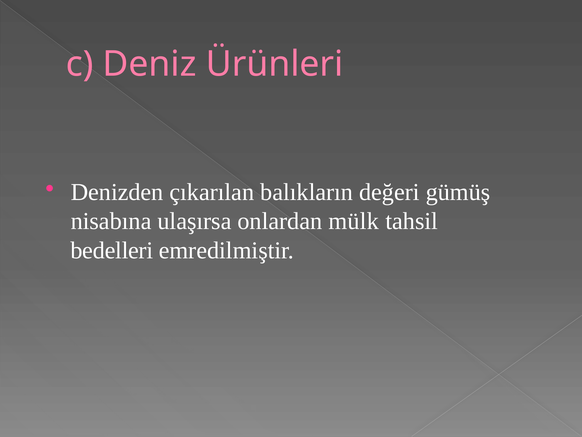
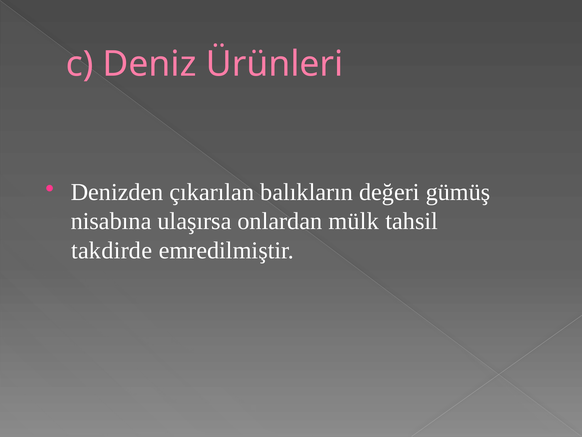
bedelleri: bedelleri -> takdirde
